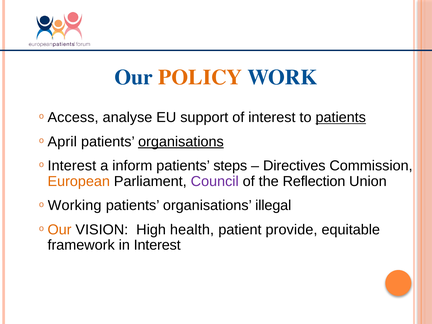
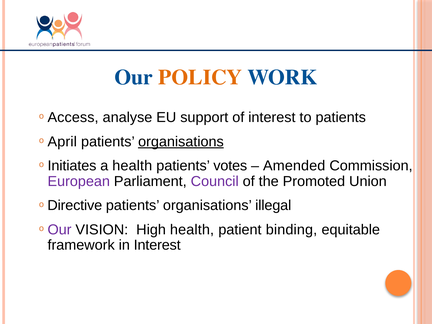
patients at (341, 117) underline: present -> none
Interest at (72, 166): Interest -> Initiates
a inform: inform -> health
steps: steps -> votes
Directives: Directives -> Amended
European colour: orange -> purple
Reflection: Reflection -> Promoted
Working: Working -> Directive
Our at (60, 230) colour: orange -> purple
provide: provide -> binding
